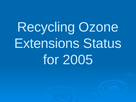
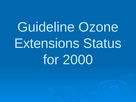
Recycling: Recycling -> Guideline
2005: 2005 -> 2000
